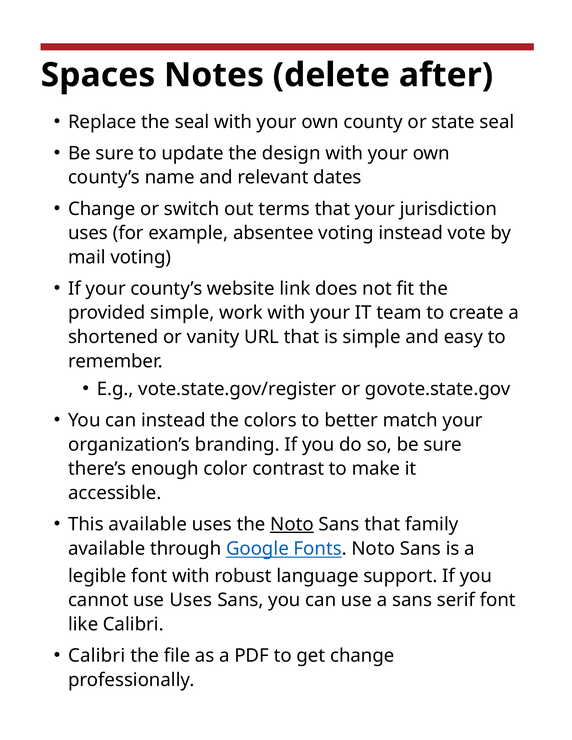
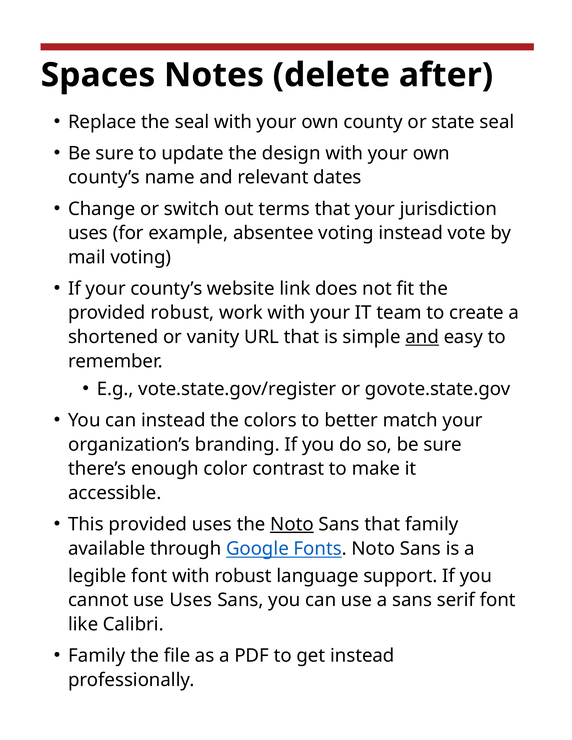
provided simple: simple -> robust
and at (422, 337) underline: none -> present
This available: available -> provided
Calibri at (97, 656): Calibri -> Family
get change: change -> instead
